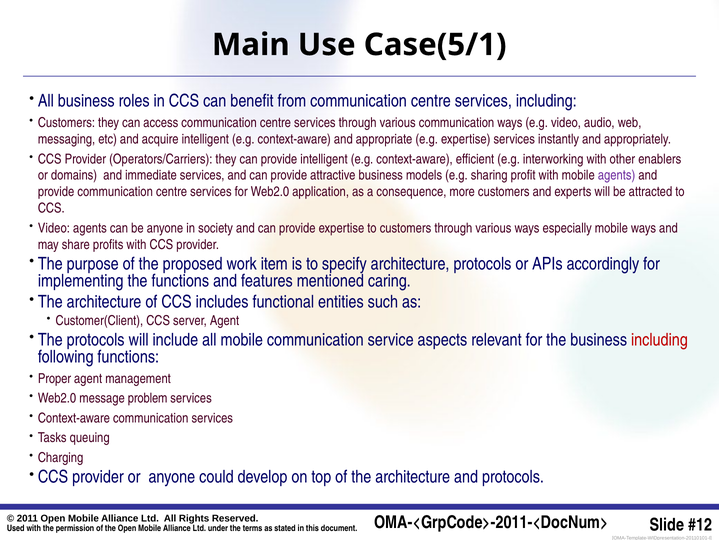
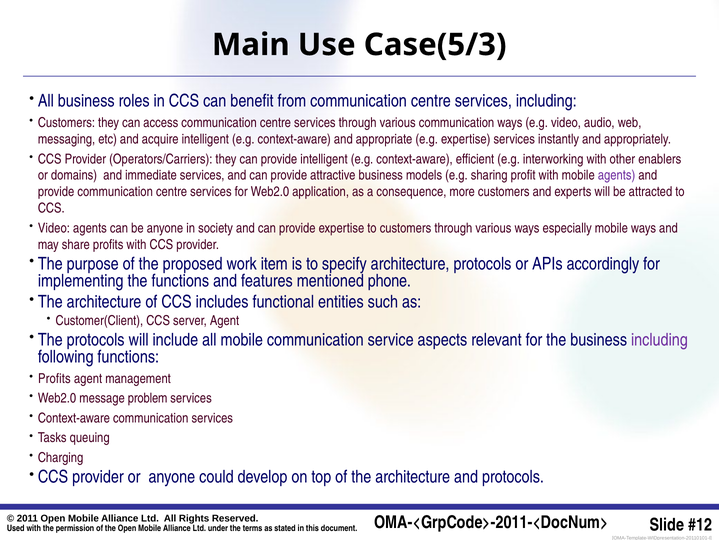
Case(5/1: Case(5/1 -> Case(5/3
caring: caring -> phone
including at (659, 339) colour: red -> purple
Proper at (54, 378): Proper -> Profits
